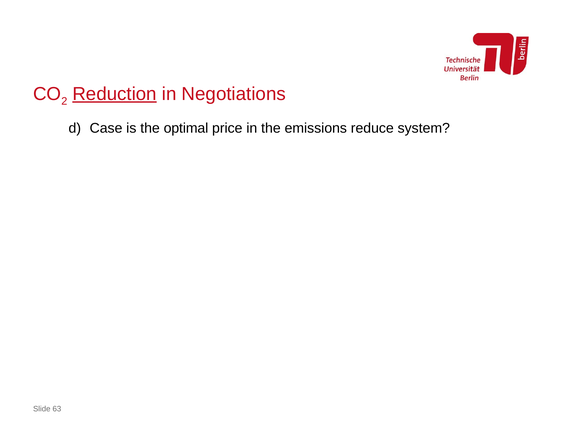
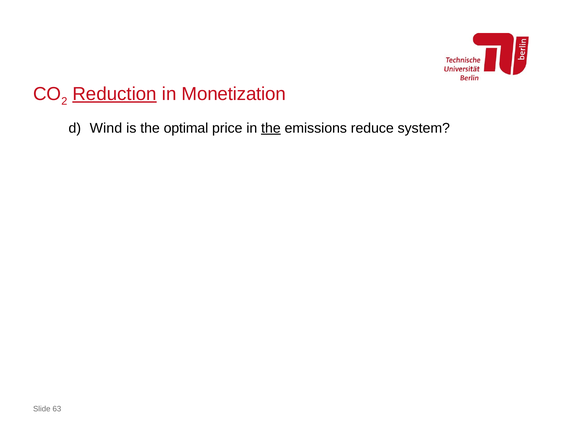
Negotiations: Negotiations -> Monetization
Case: Case -> Wind
the at (271, 128) underline: none -> present
